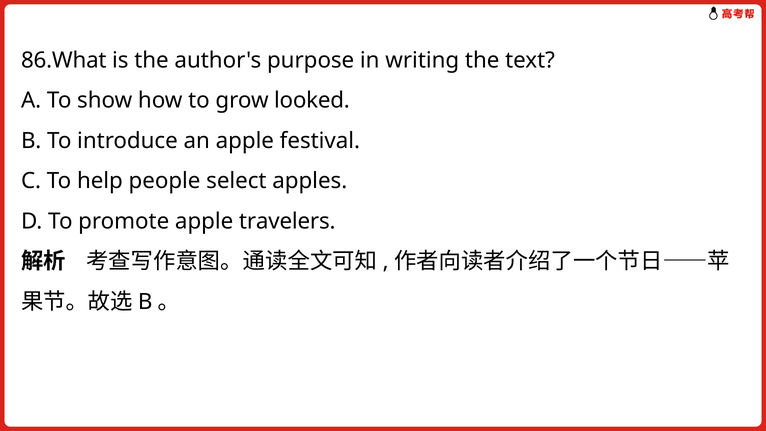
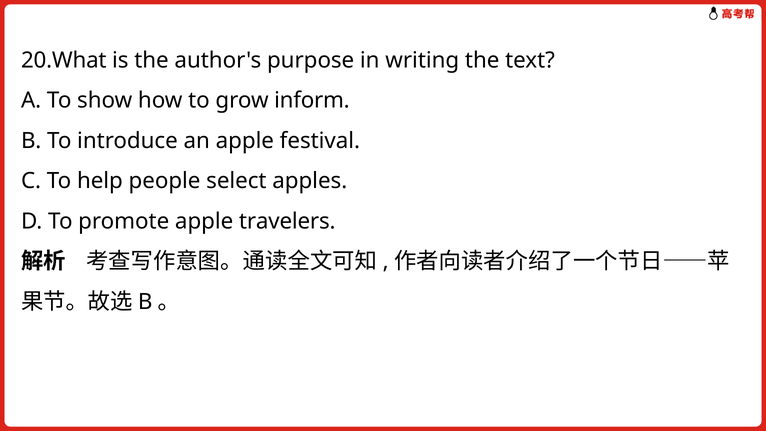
86.What: 86.What -> 20.What
looked: looked -> inform
